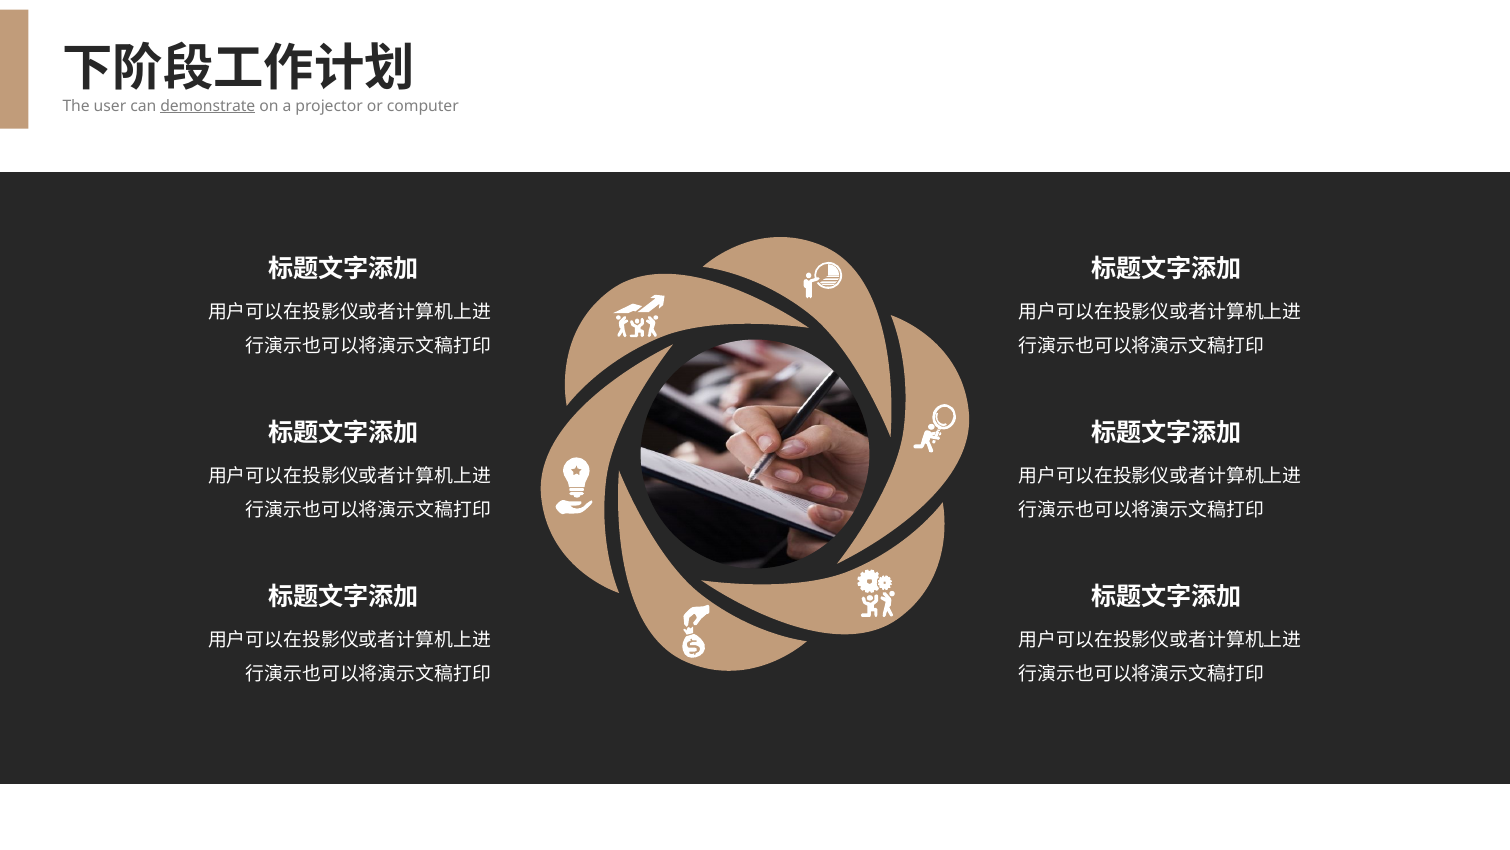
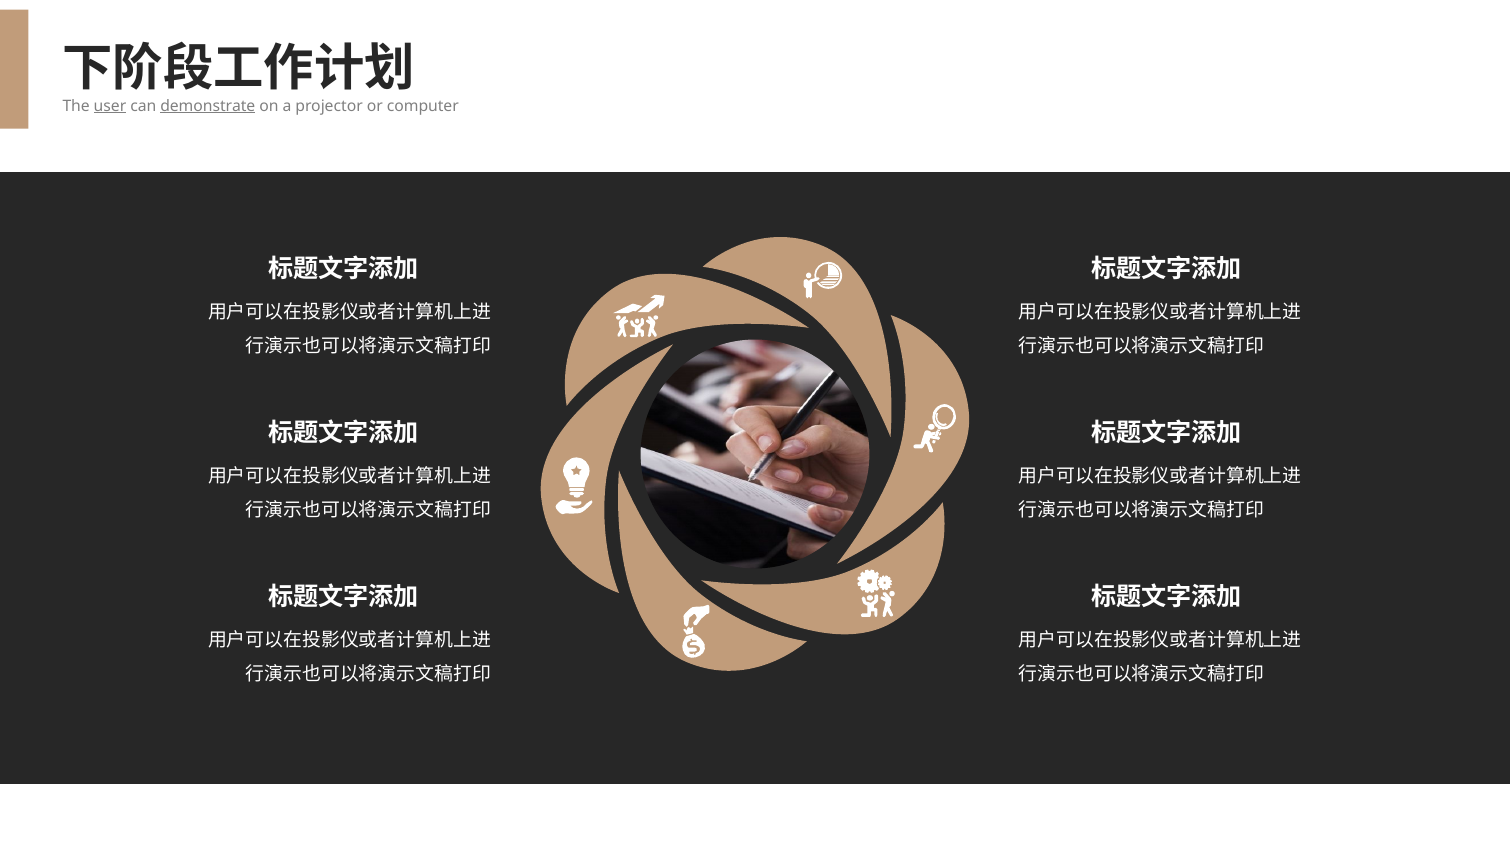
user underline: none -> present
